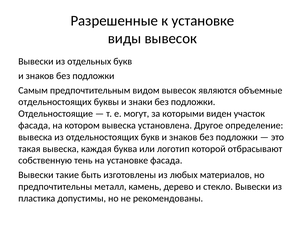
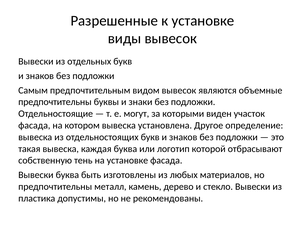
отдельностоящих at (55, 102): отдельностоящих -> предпочтительны
Вывески такие: такие -> буква
